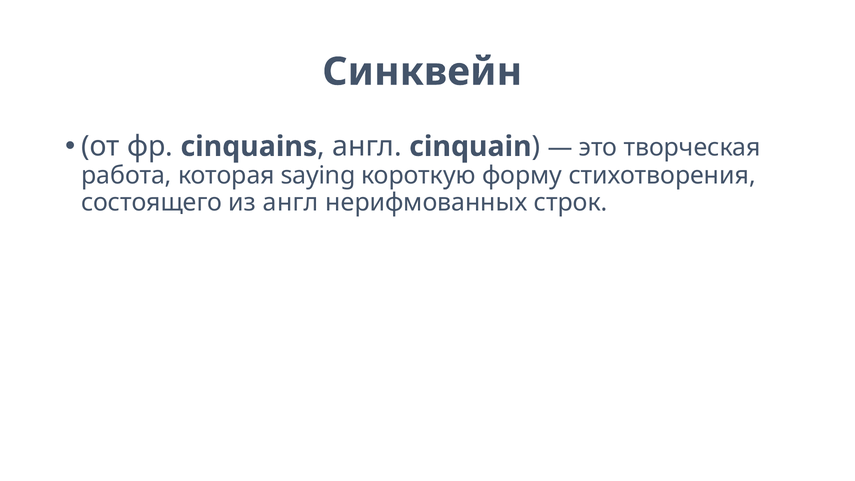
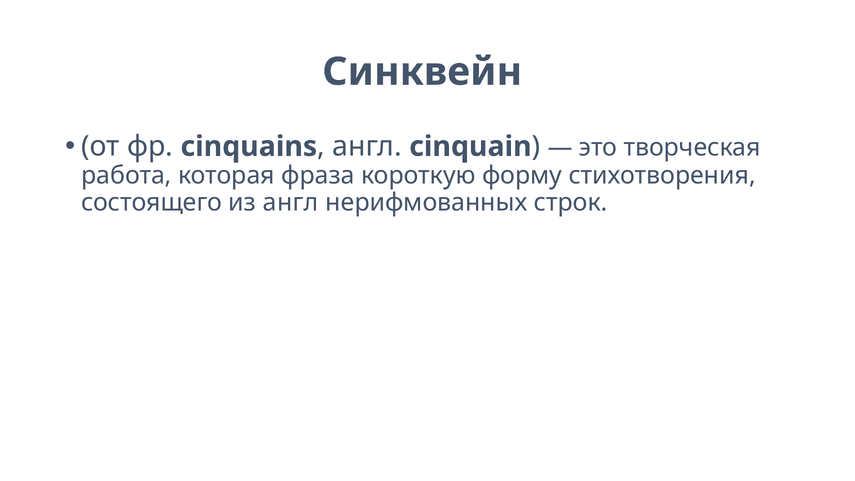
saying: saying -> фраза
